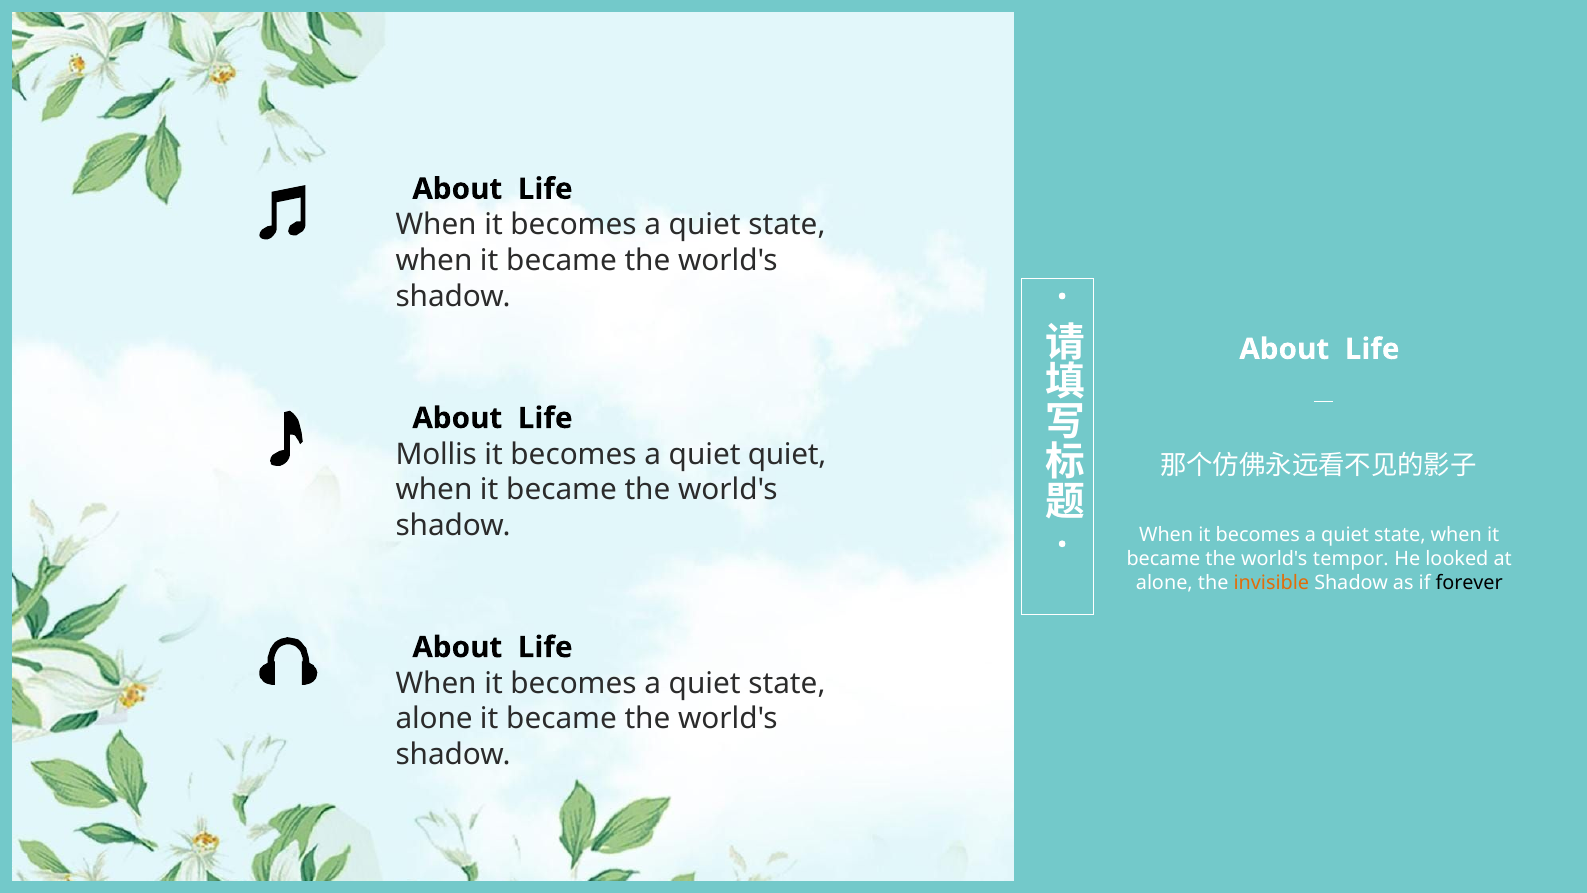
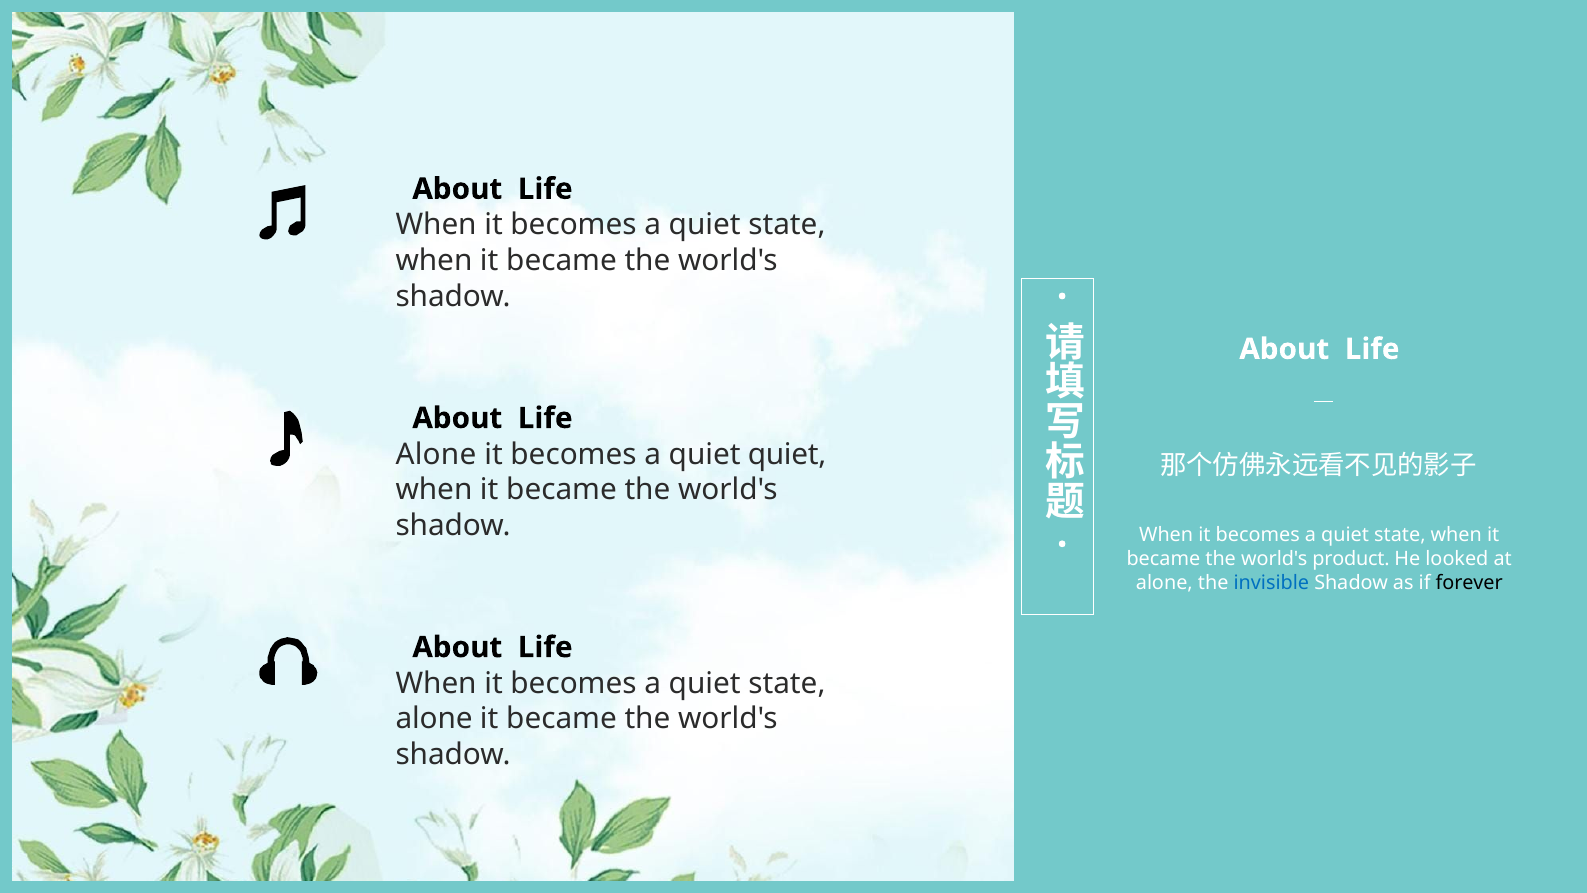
Mollis at (436, 454): Mollis -> Alone
tempor: tempor -> product
invisible colour: orange -> blue
